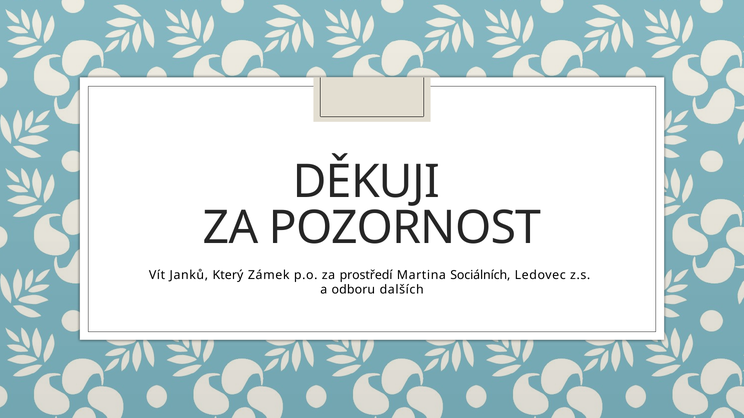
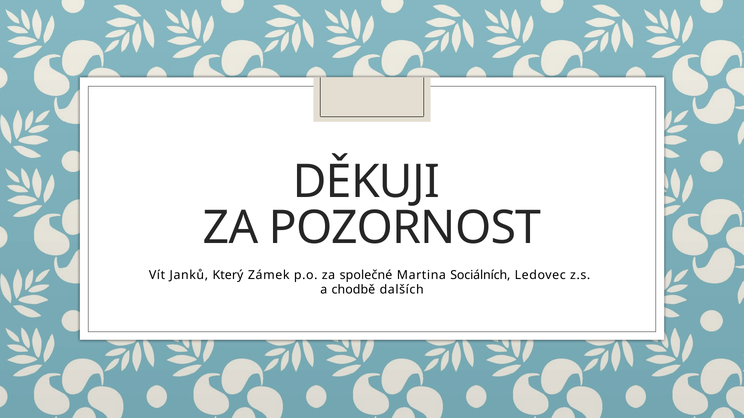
prostředí: prostředí -> společné
odboru: odboru -> chodbě
